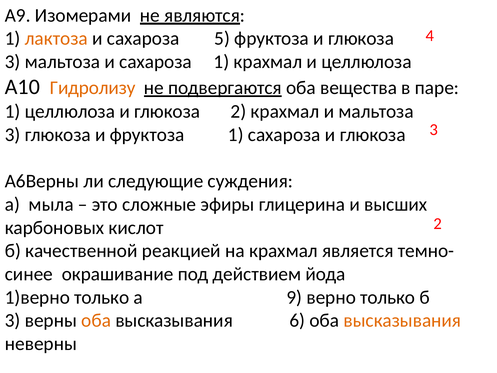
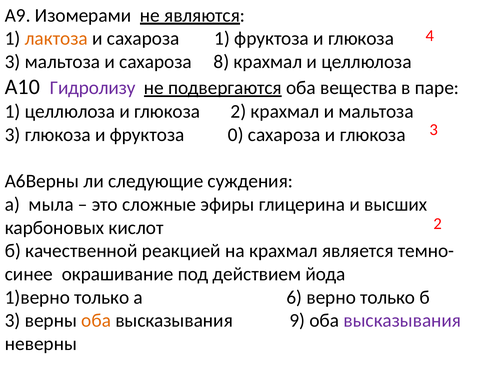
сахароза 5: 5 -> 1
сахароза 1: 1 -> 8
Гидролизу colour: orange -> purple
фруктоза 1: 1 -> 0
9: 9 -> 6
6: 6 -> 9
высказывания at (402, 320) colour: orange -> purple
